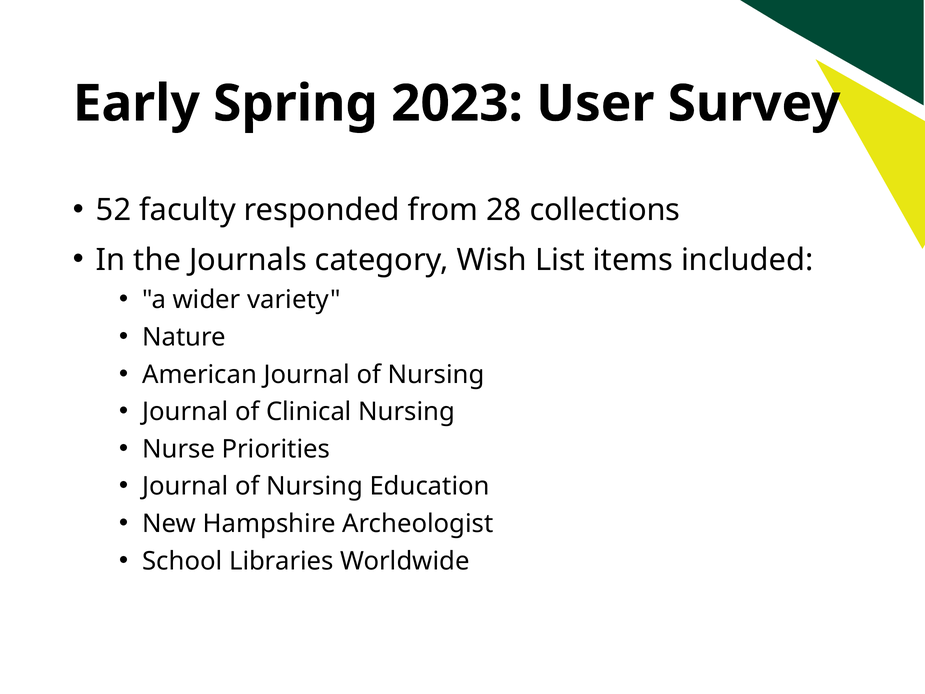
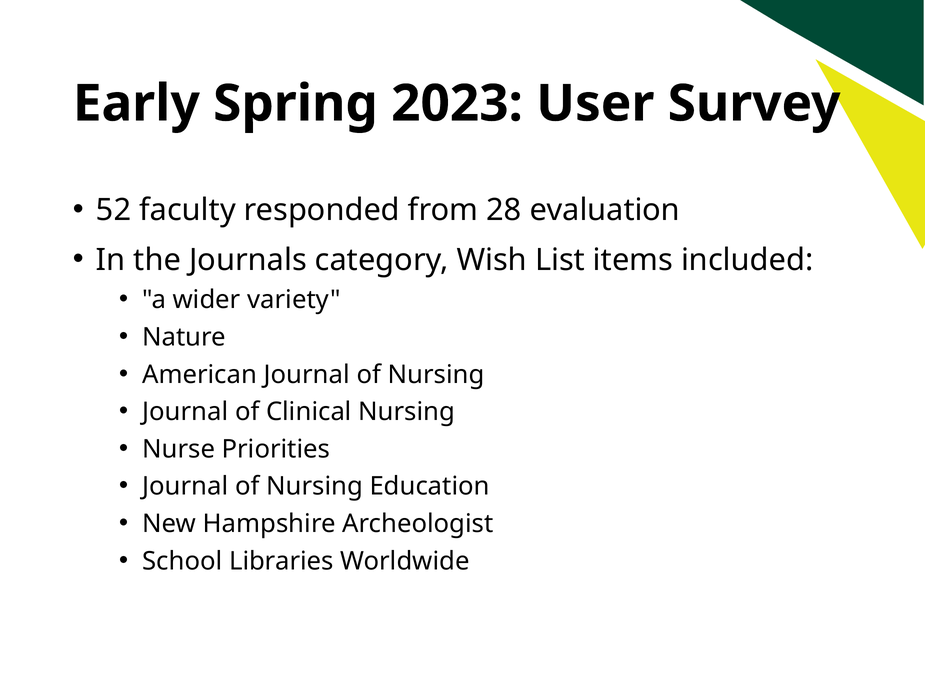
collections: collections -> evaluation
